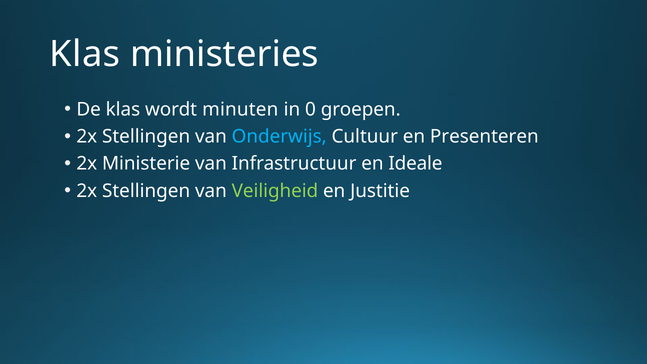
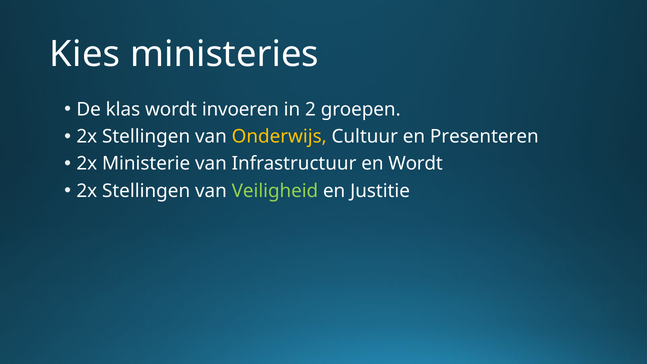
Klas at (85, 54): Klas -> Kies
minuten: minuten -> invoeren
0: 0 -> 2
Onderwijs colour: light blue -> yellow
en Ideale: Ideale -> Wordt
